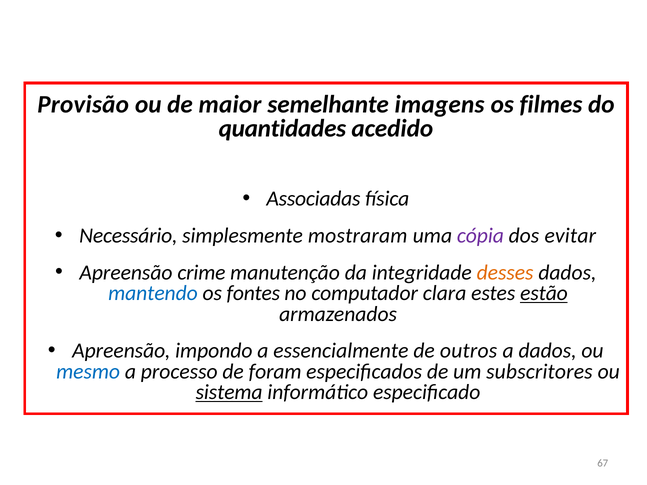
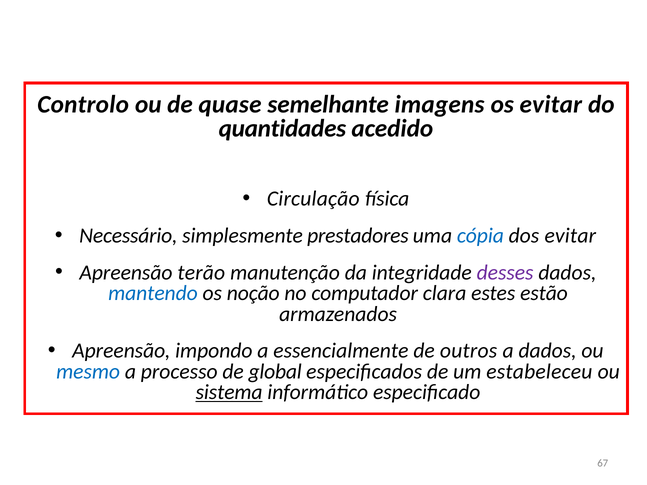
Provisão: Provisão -> Controlo
maior: maior -> quase
os filmes: filmes -> evitar
Associadas: Associadas -> Circulação
mostraram: mostraram -> prestadores
cópia colour: purple -> blue
crime: crime -> terão
desses colour: orange -> purple
fontes: fontes -> noção
estão underline: present -> none
foram: foram -> global
subscritores: subscritores -> estabeleceu
